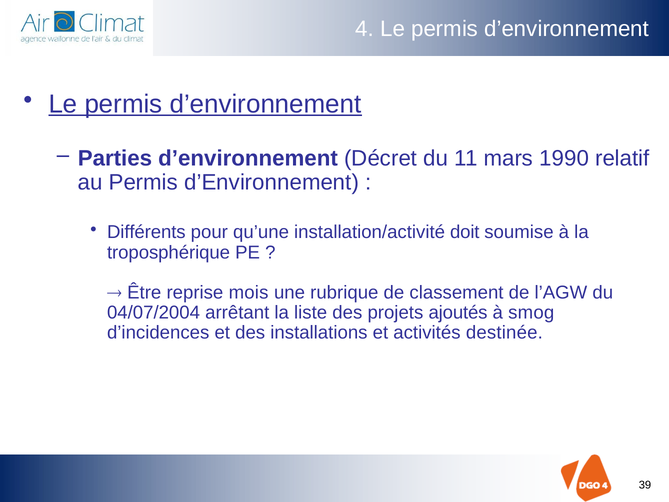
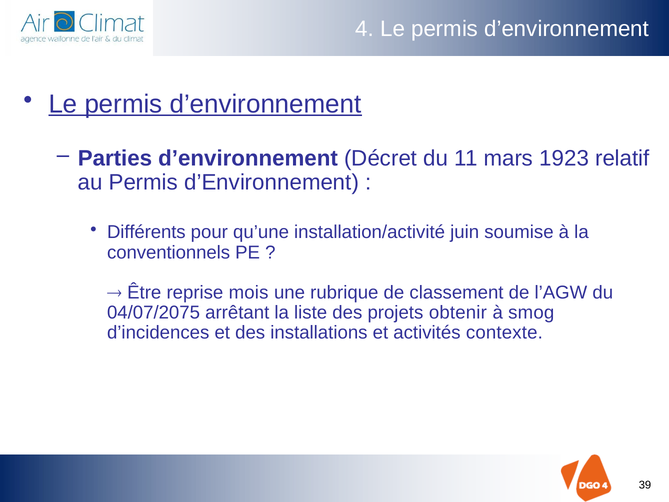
1990: 1990 -> 1923
doit: doit -> juin
troposphérique: troposphérique -> conventionnels
04/07/2004: 04/07/2004 -> 04/07/2075
ajoutés: ajoutés -> obtenir
destinée: destinée -> contexte
